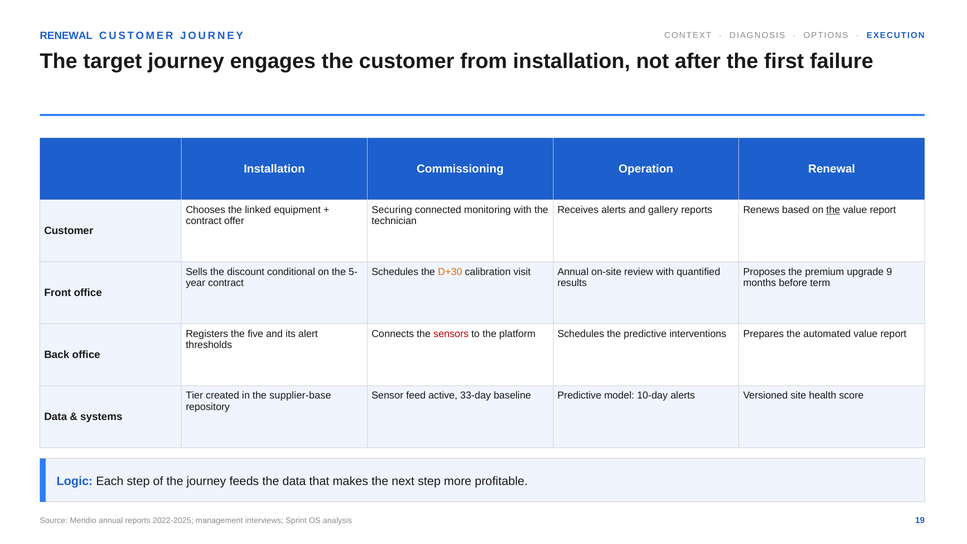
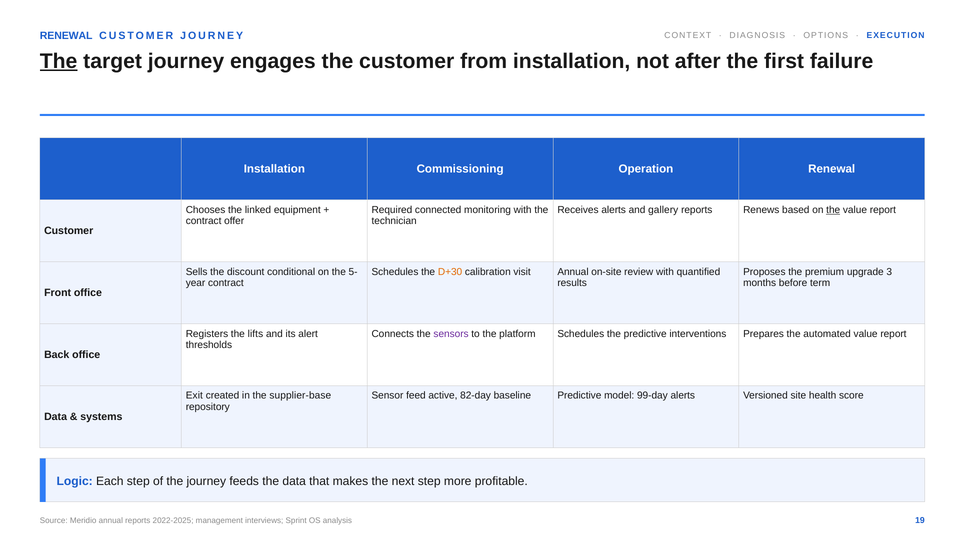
The at (59, 61) underline: none -> present
Securing: Securing -> Required
9: 9 -> 3
five: five -> lifts
sensors colour: red -> purple
Tier: Tier -> Exit
33-day: 33-day -> 82-day
10-day: 10-day -> 99-day
